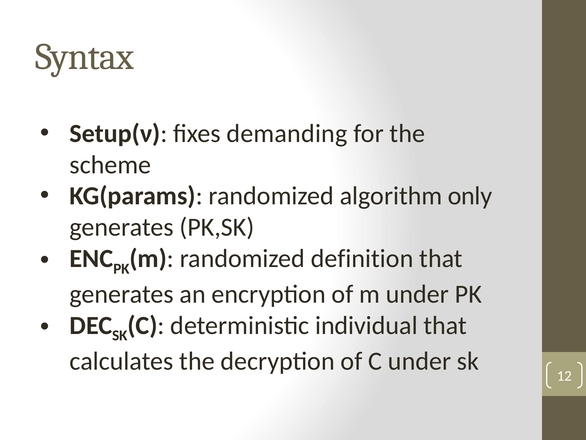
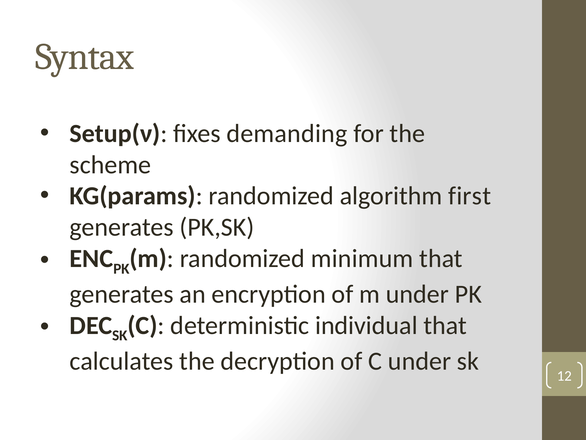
only: only -> first
definition: definition -> minimum
